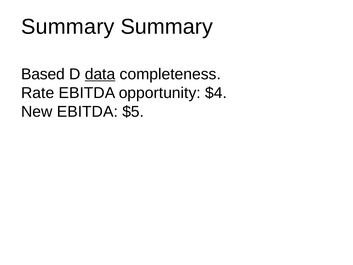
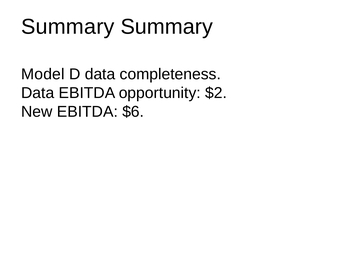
Based: Based -> Model
data at (100, 74) underline: present -> none
Rate at (38, 93): Rate -> Data
$4: $4 -> $2
$5: $5 -> $6
